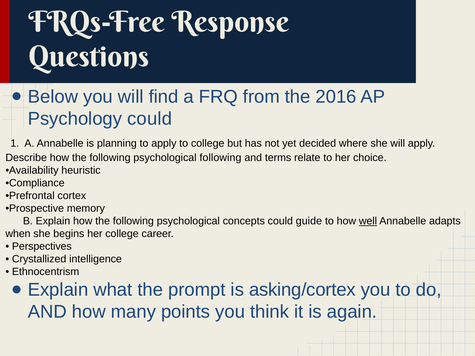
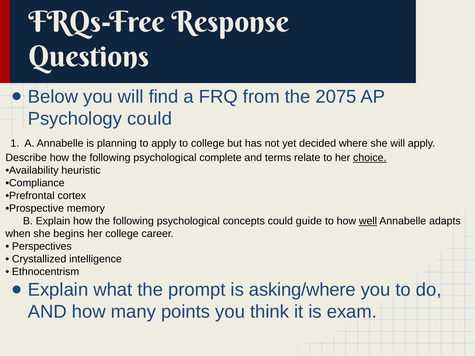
2016: 2016 -> 2075
psychological following: following -> complete
choice underline: none -> present
asking/cortex: asking/cortex -> asking/where
again: again -> exam
